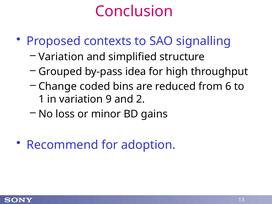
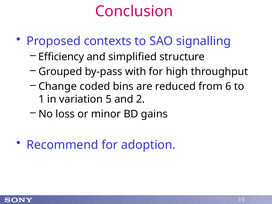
Variation at (61, 57): Variation -> Efficiency
idea: idea -> with
9: 9 -> 5
